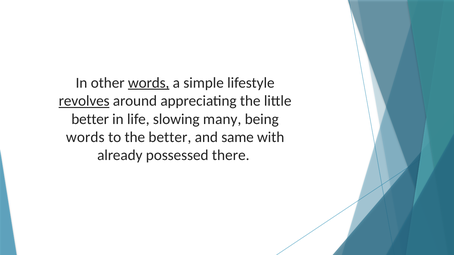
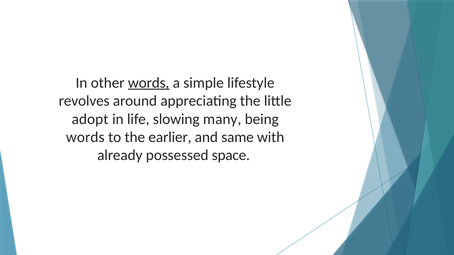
revolves underline: present -> none
better at (90, 119): better -> adopt
the better: better -> earlier
there: there -> space
